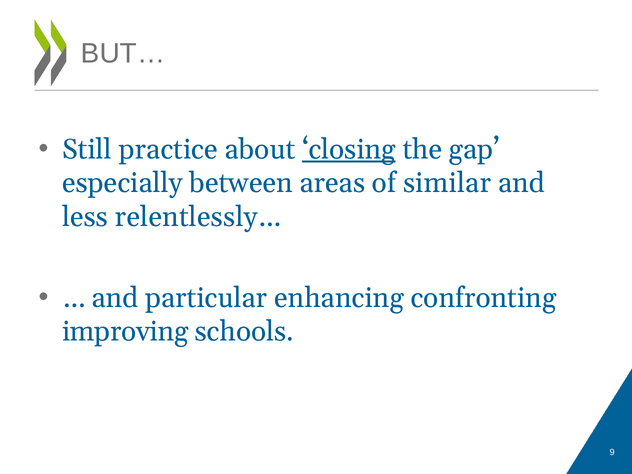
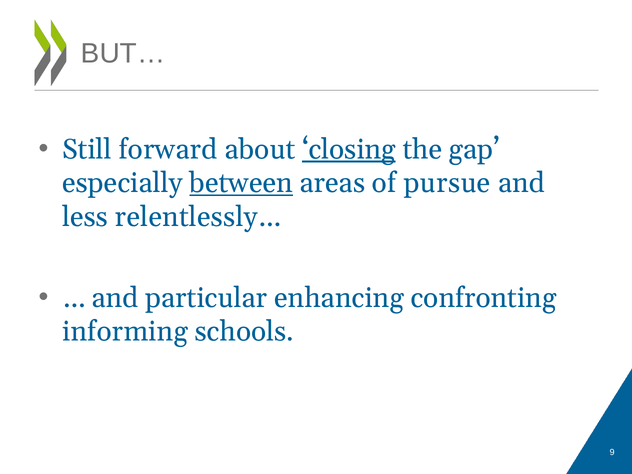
practice: practice -> forward
between underline: none -> present
similar: similar -> pursue
improving: improving -> informing
